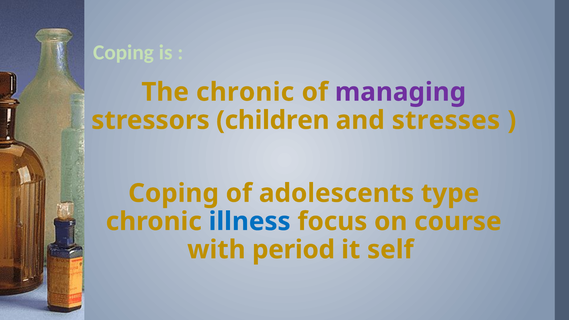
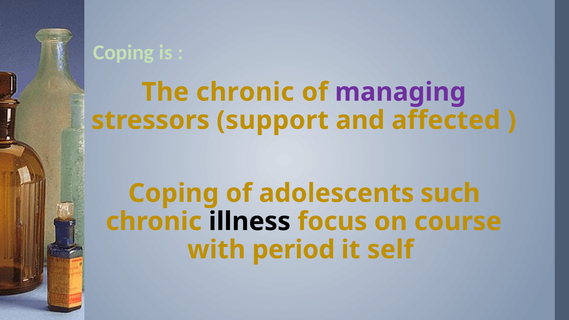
children: children -> support
stresses: stresses -> affected
type: type -> such
illness colour: blue -> black
